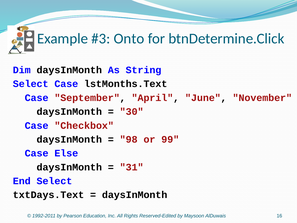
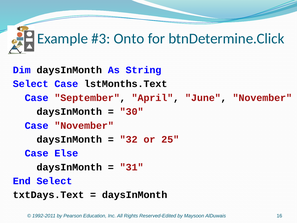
Case Checkbox: Checkbox -> November
98: 98 -> 32
99: 99 -> 25
